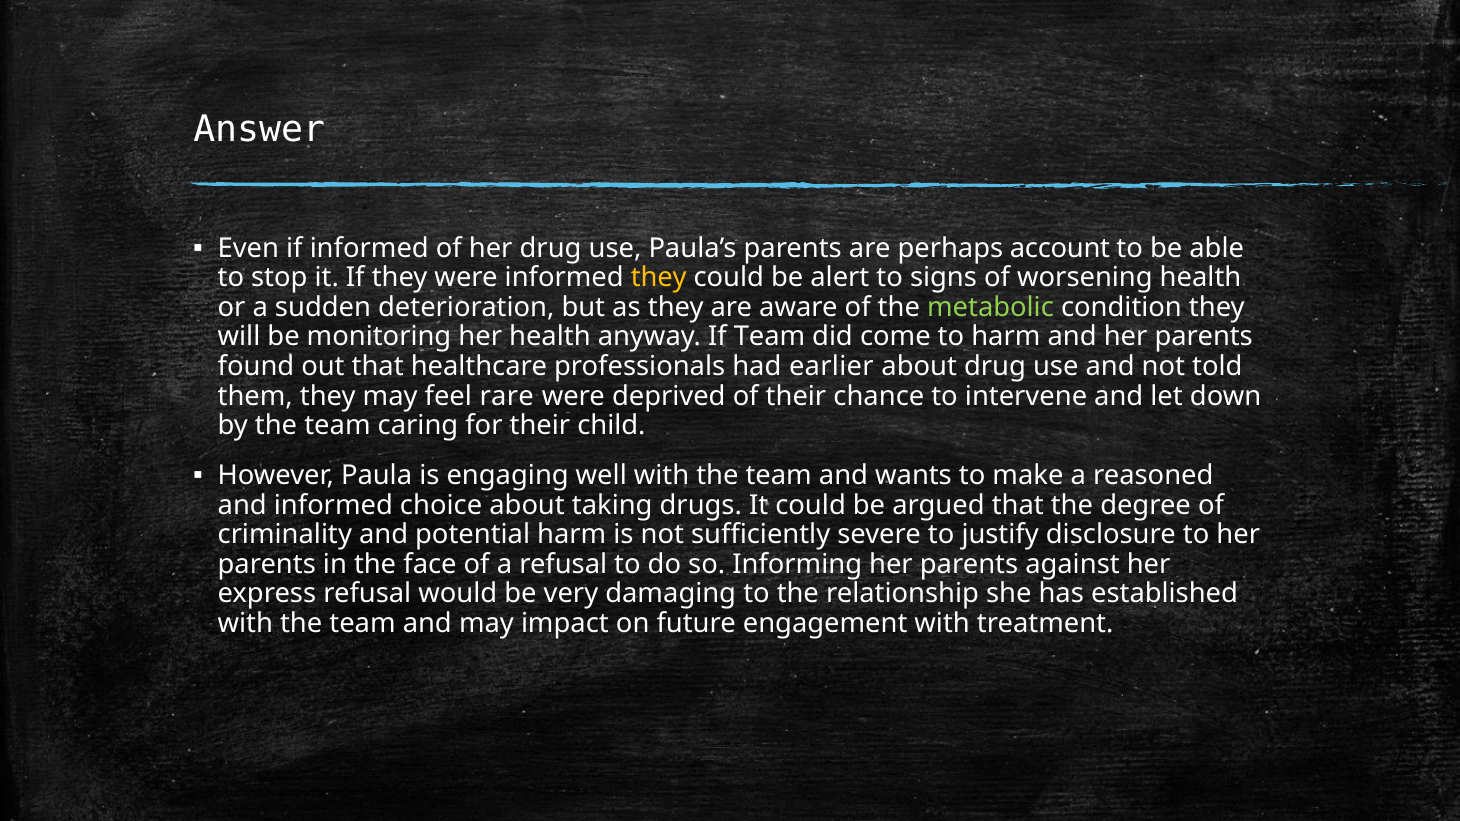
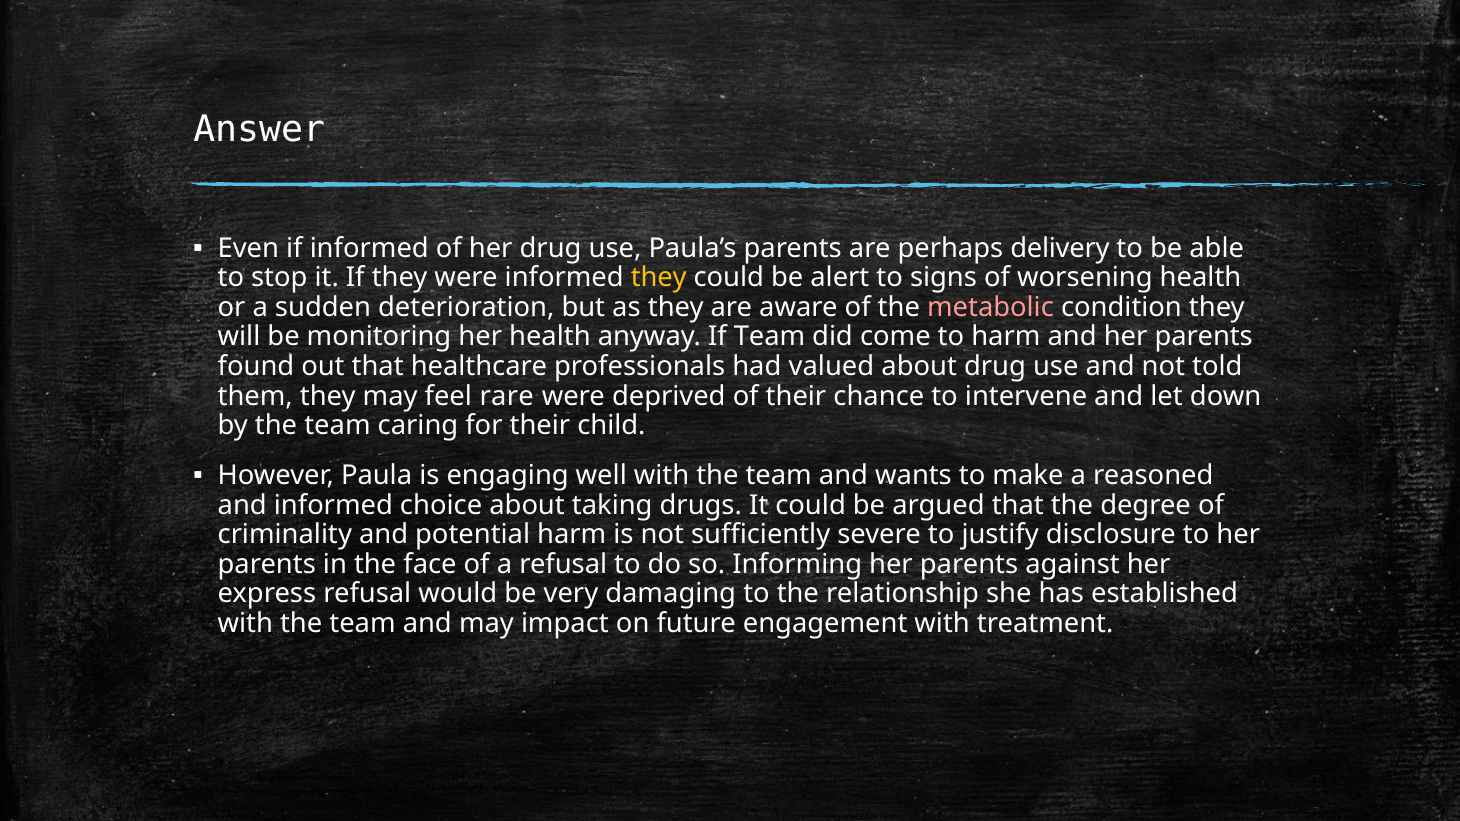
account: account -> delivery
metabolic colour: light green -> pink
earlier: earlier -> valued
